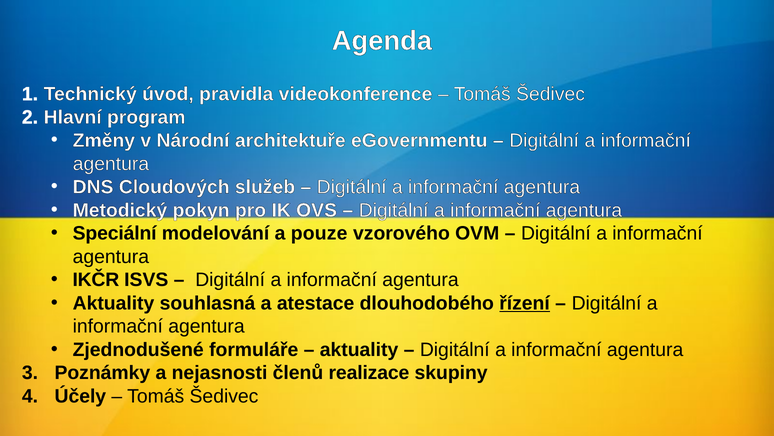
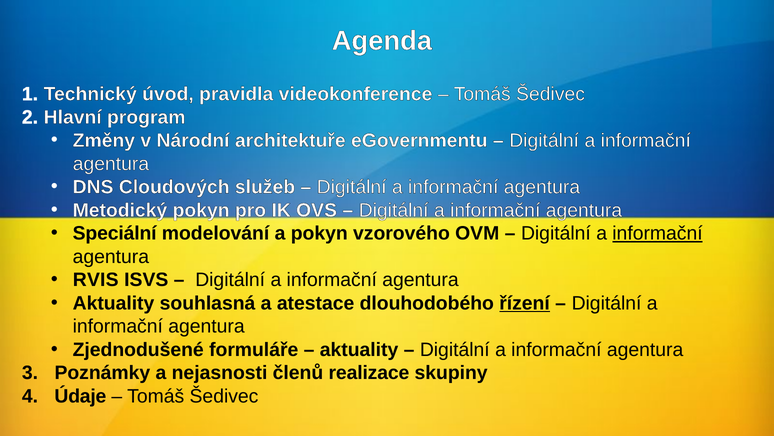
a pouze: pouze -> pokyn
informační at (658, 233) underline: none -> present
IKČR: IKČR -> RVIS
Účely: Účely -> Údaje
